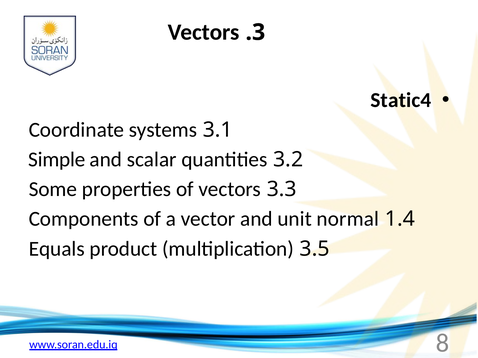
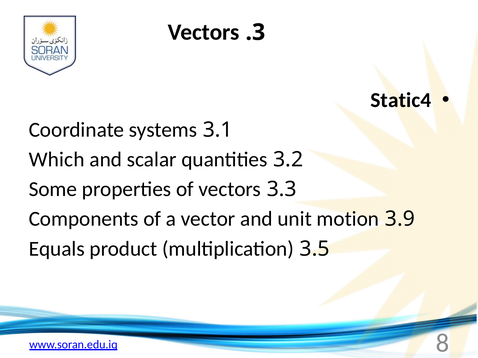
Simple: Simple -> Which
normal: normal -> motion
1.4: 1.4 -> 3.9
